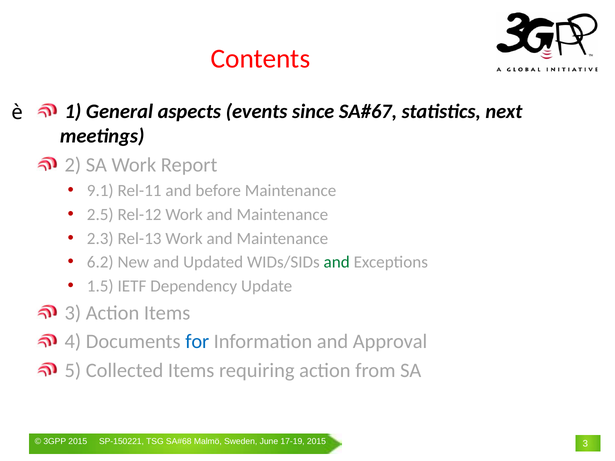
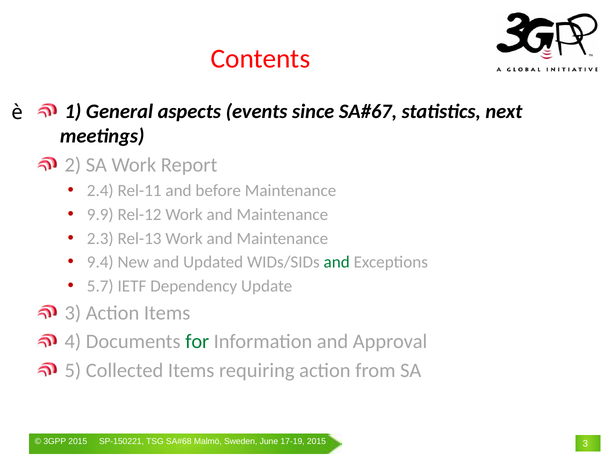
9.1: 9.1 -> 2.4
2.5: 2.5 -> 9.9
6.2: 6.2 -> 9.4
1.5: 1.5 -> 5.7
for colour: blue -> green
